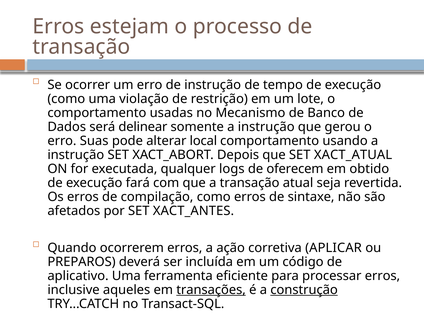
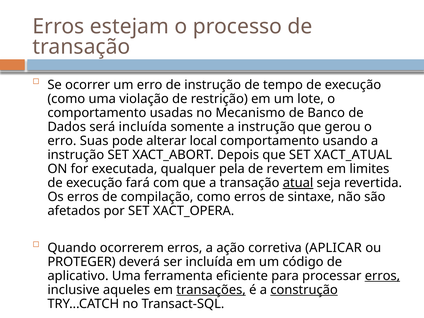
será delinear: delinear -> incluída
logs: logs -> pela
oferecem: oferecem -> revertem
obtido: obtido -> limites
atual underline: none -> present
XACT_ANTES: XACT_ANTES -> XACT_OPERA
PREPAROS: PREPAROS -> PROTEGER
erros at (382, 276) underline: none -> present
